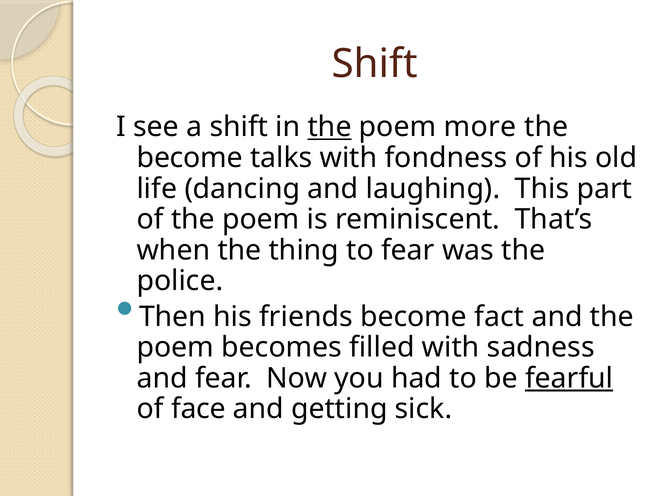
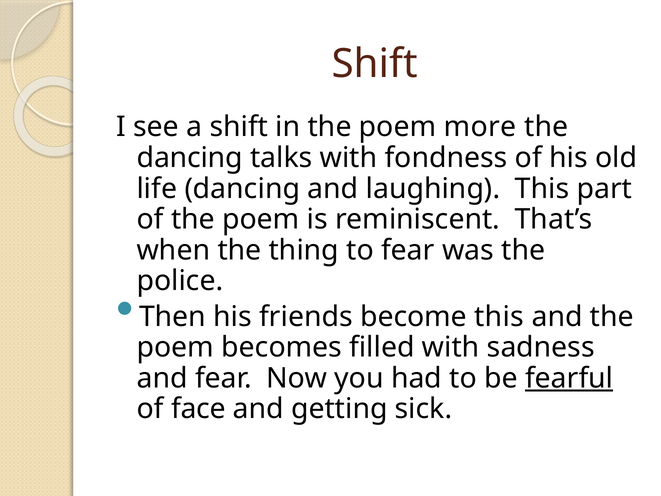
the at (330, 127) underline: present -> none
become at (190, 158): become -> dancing
become fact: fact -> this
